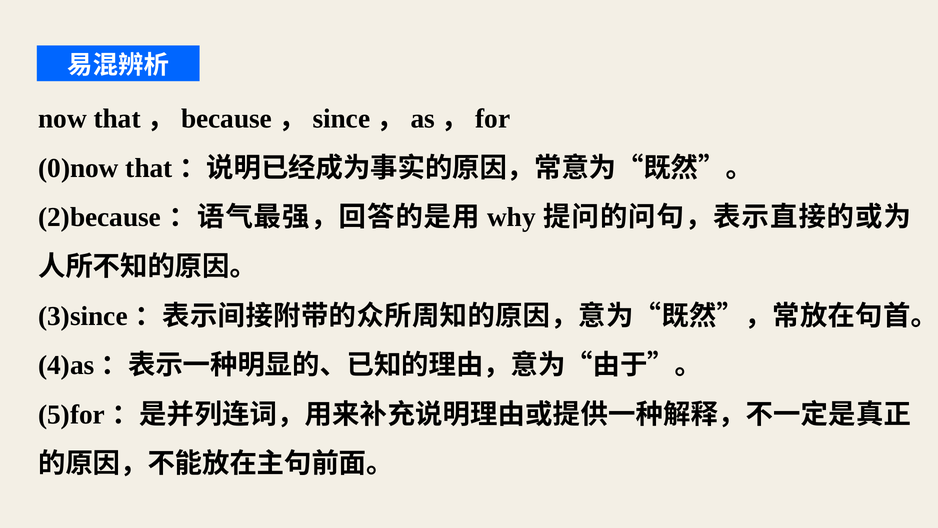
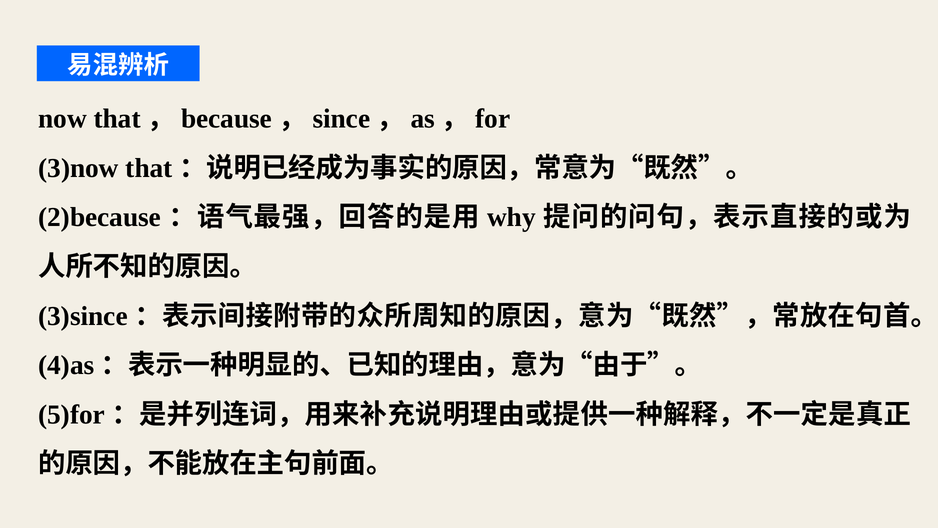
0)now: 0)now -> 3)now
